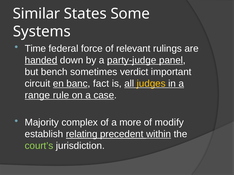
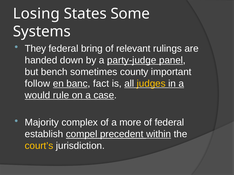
Similar: Similar -> Losing
Time: Time -> They
force: force -> bring
handed underline: present -> none
verdict: verdict -> county
circuit: circuit -> follow
range: range -> would
of modify: modify -> federal
relating: relating -> compel
court’s colour: light green -> yellow
